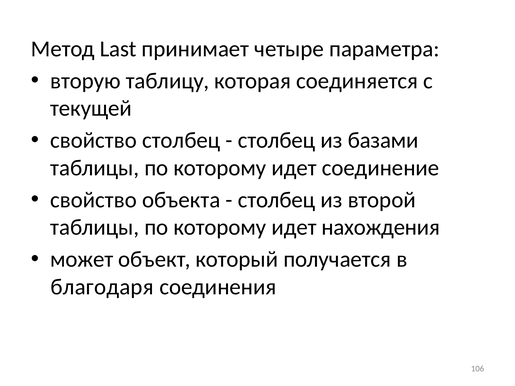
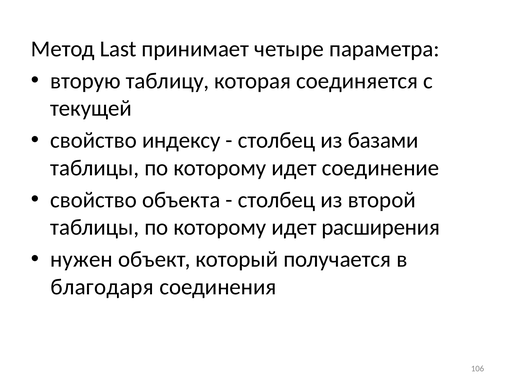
свойство столбец: столбец -> индексу
нахождения: нахождения -> расширения
может: может -> нужен
